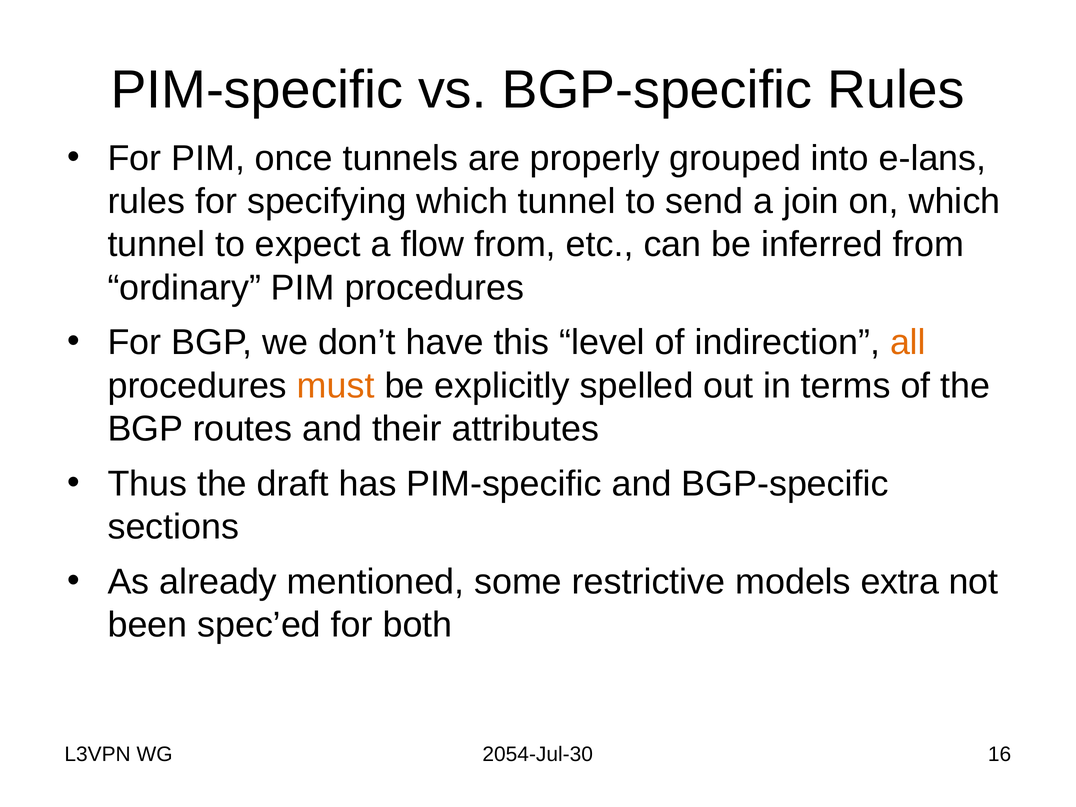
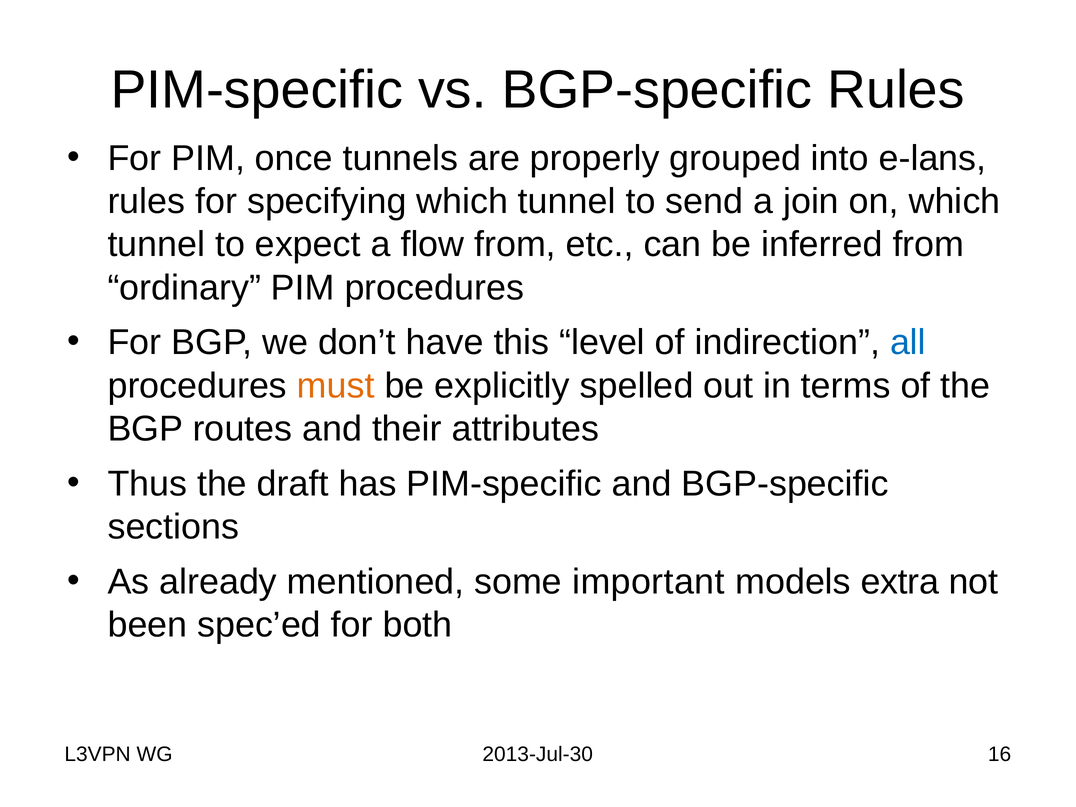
all colour: orange -> blue
restrictive: restrictive -> important
2054-Jul-30: 2054-Jul-30 -> 2013-Jul-30
